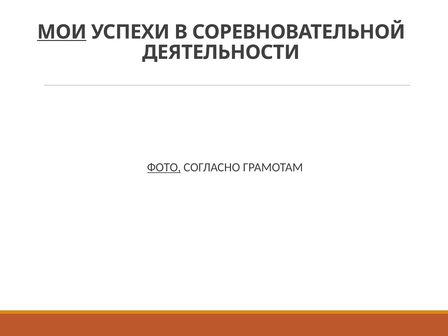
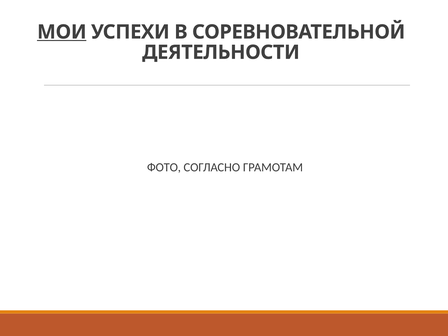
ФОТО underline: present -> none
